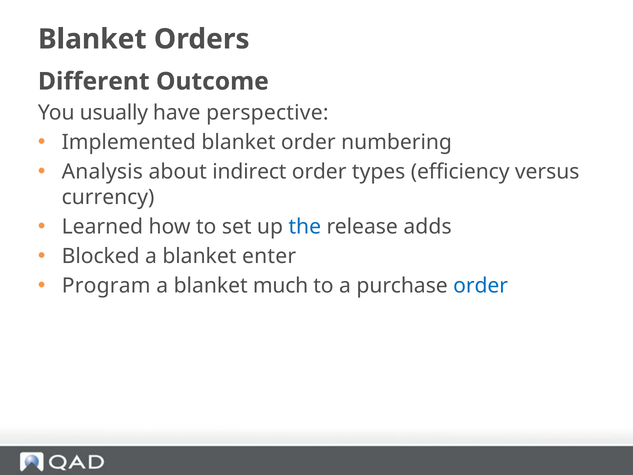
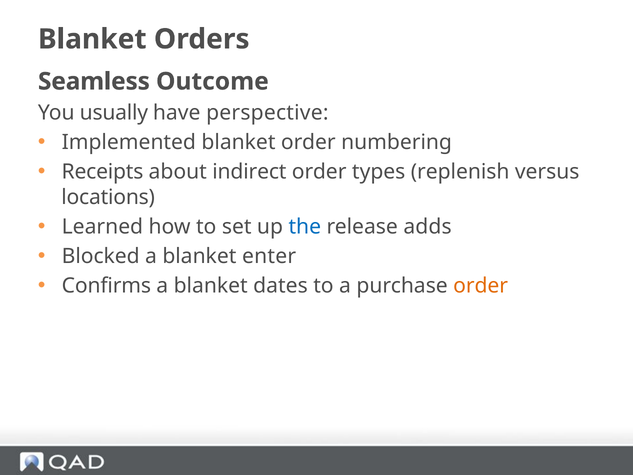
Different: Different -> Seamless
Analysis: Analysis -> Receipts
efficiency: efficiency -> replenish
currency: currency -> locations
Program: Program -> Confirms
much: much -> dates
order at (481, 286) colour: blue -> orange
